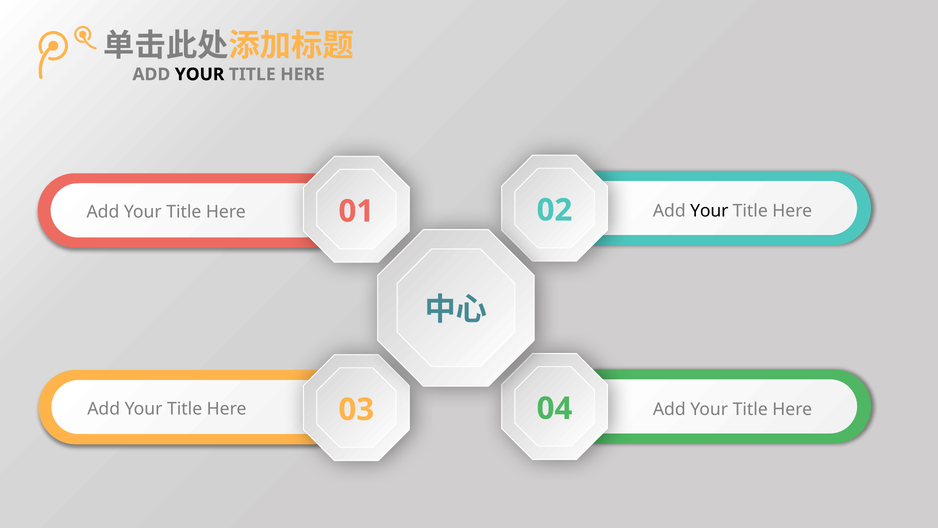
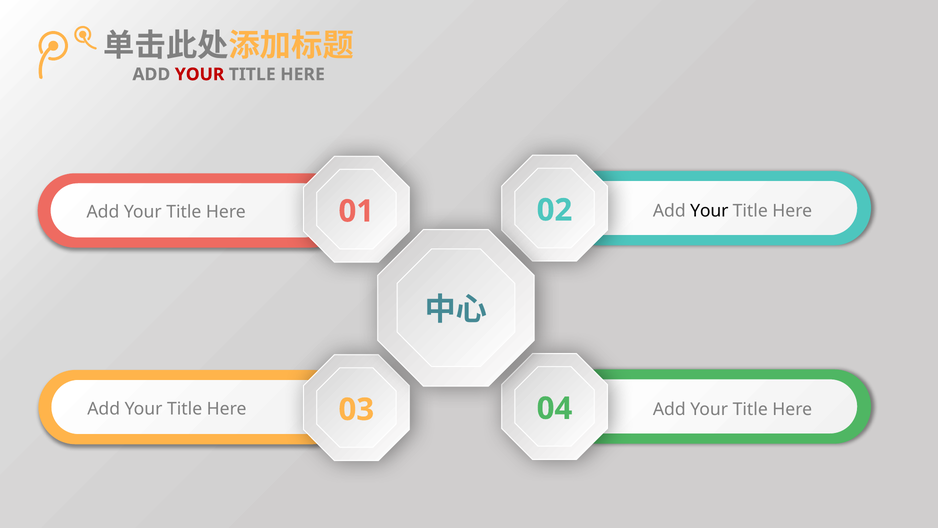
YOUR at (200, 74) colour: black -> red
